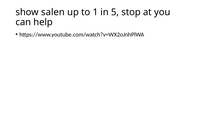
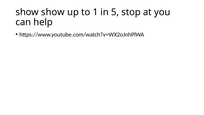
show salen: salen -> show
